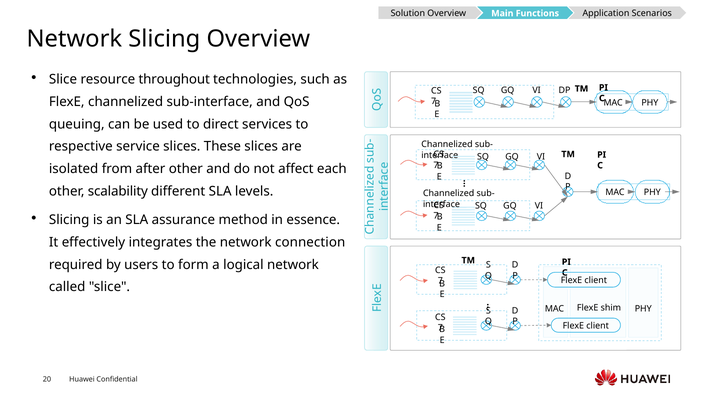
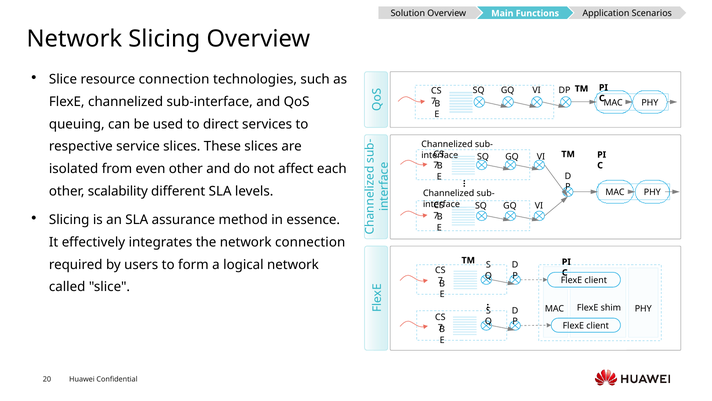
resource throughout: throughout -> connection
after: after -> even
